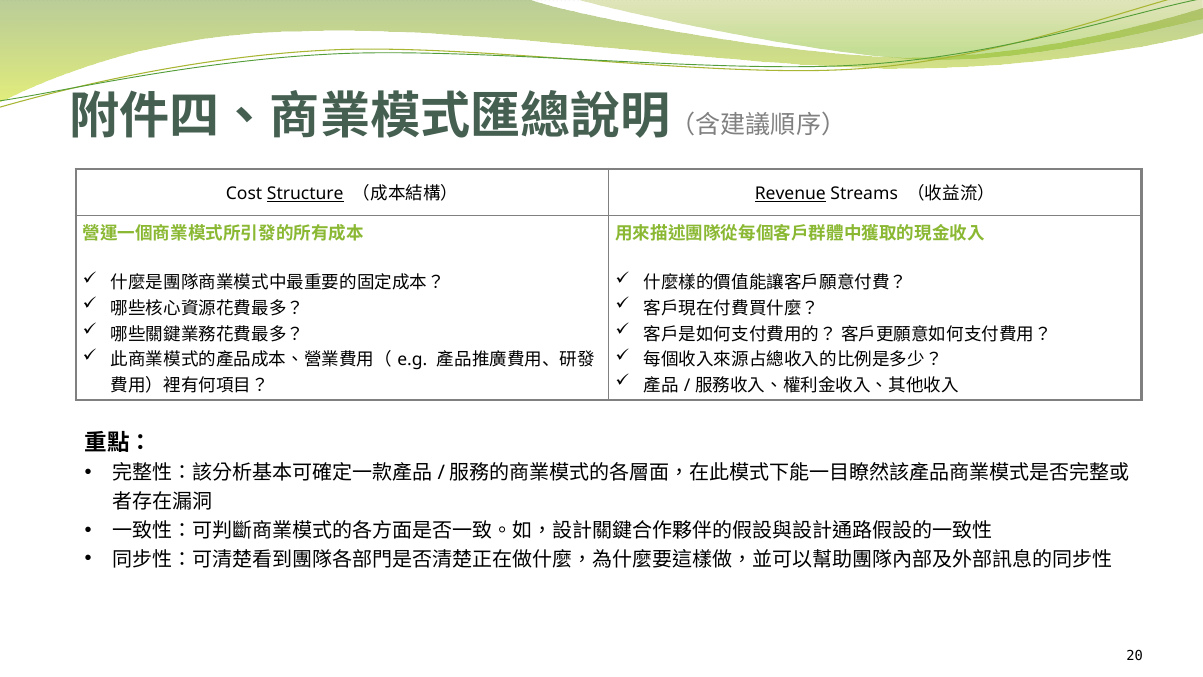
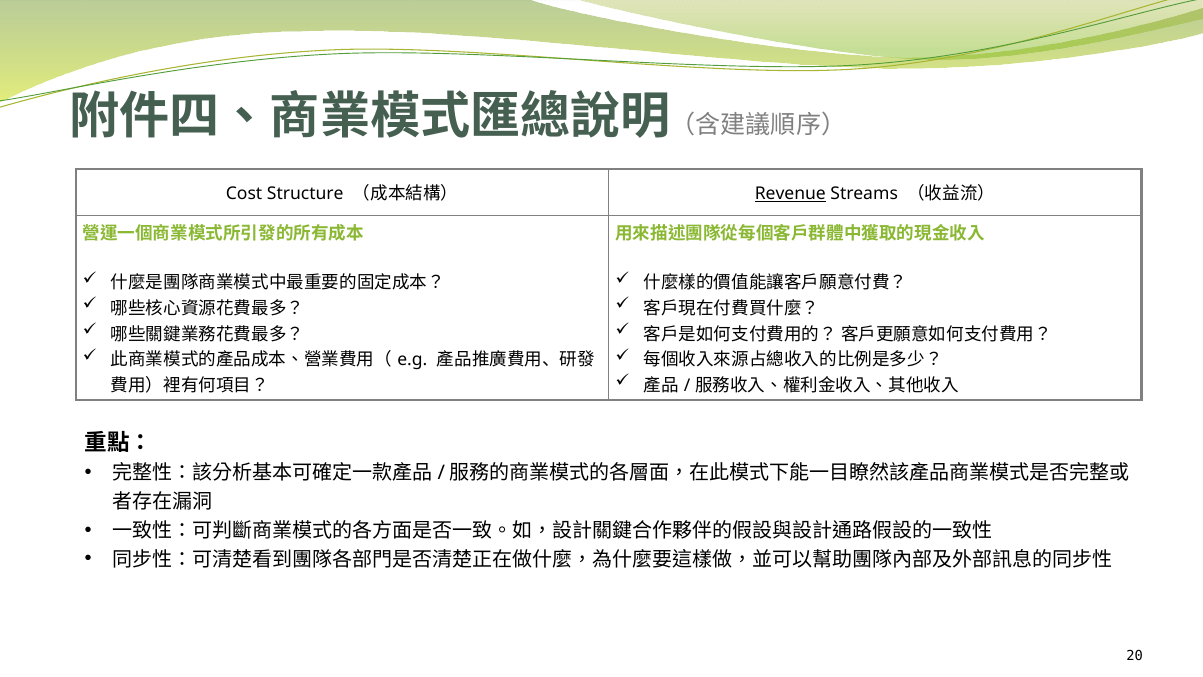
Structure underline: present -> none
